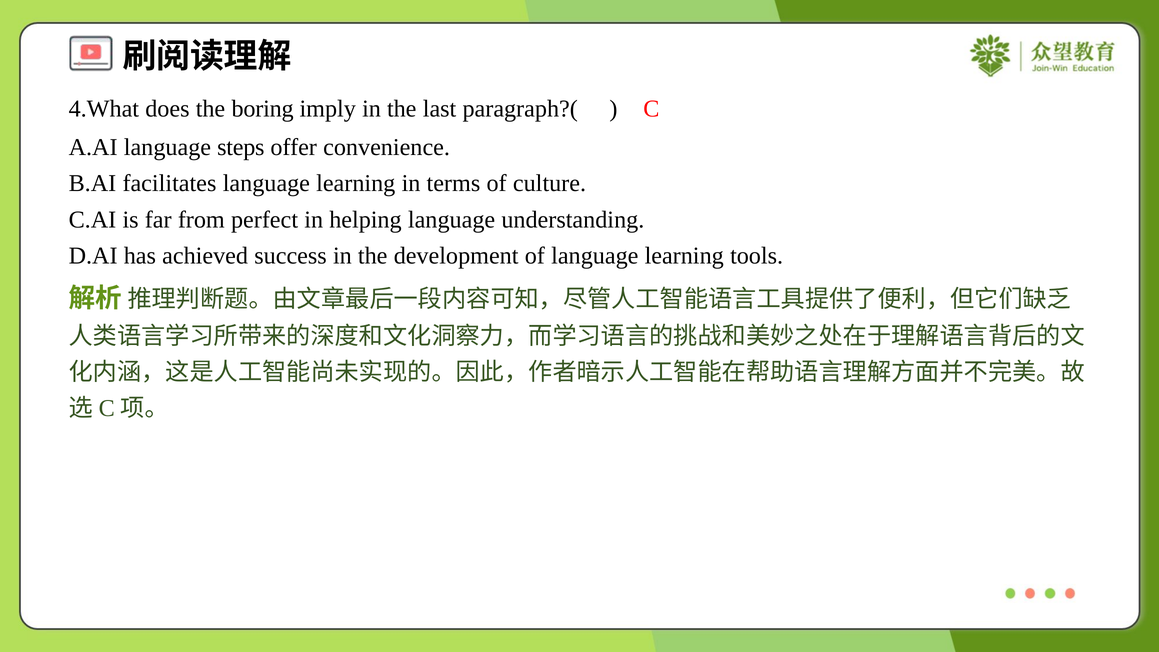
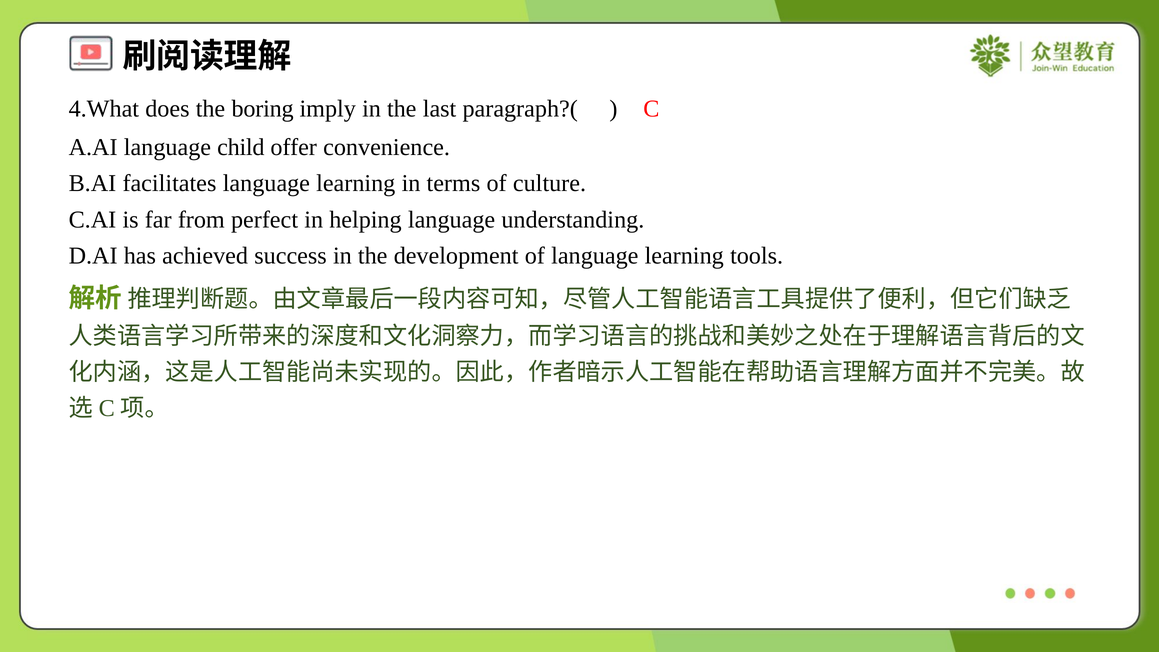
steps: steps -> child
